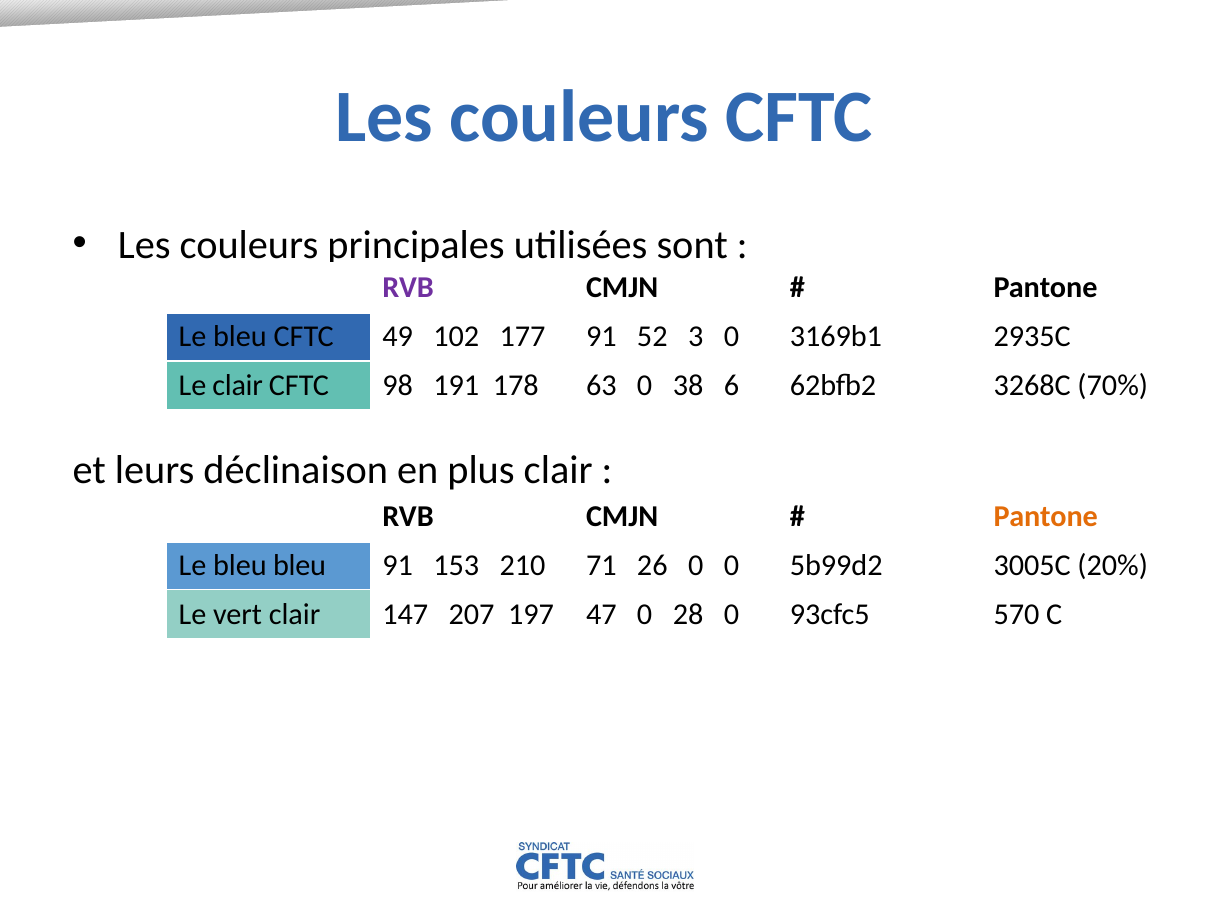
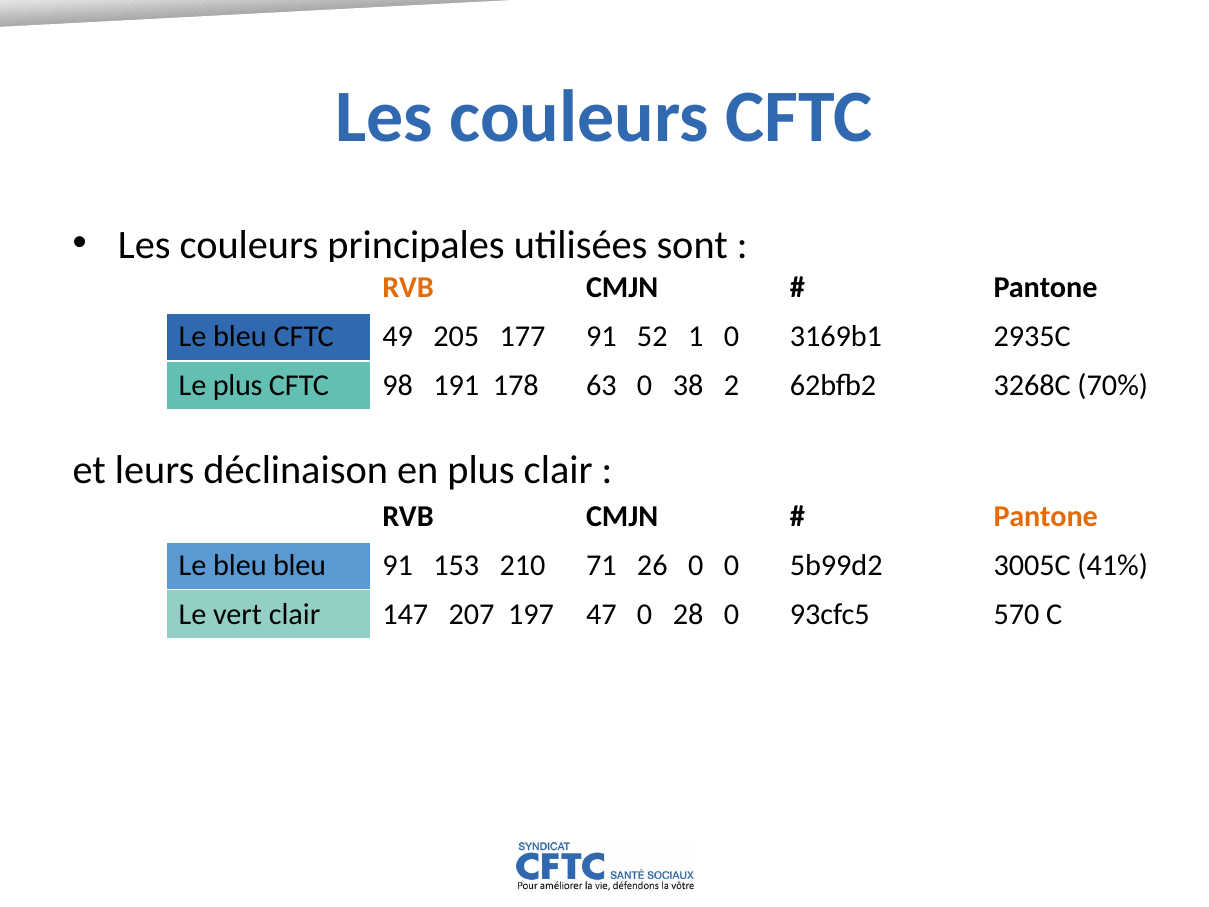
RVB at (408, 288) colour: purple -> orange
102: 102 -> 205
3: 3 -> 1
Le clair: clair -> plus
6: 6 -> 2
20%: 20% -> 41%
